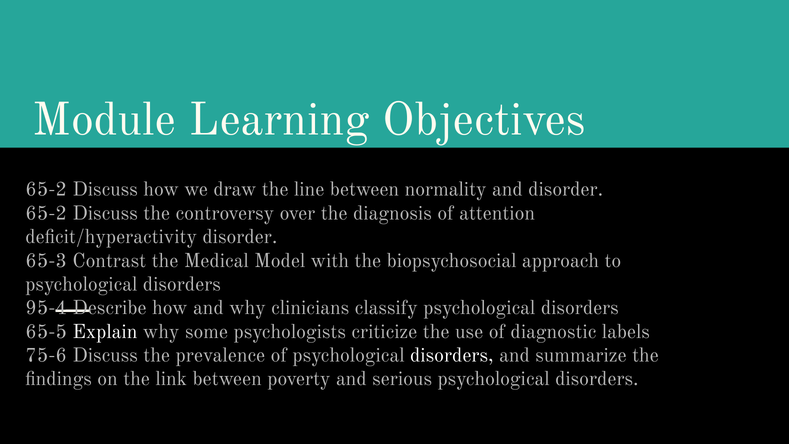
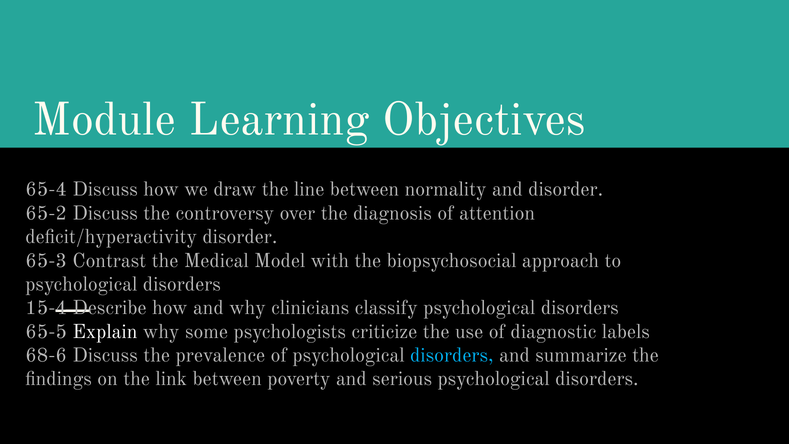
65-2 at (46, 189): 65-2 -> 65-4
95-4: 95-4 -> 15-4
75-6: 75-6 -> 68-6
disorders at (452, 355) colour: white -> light blue
